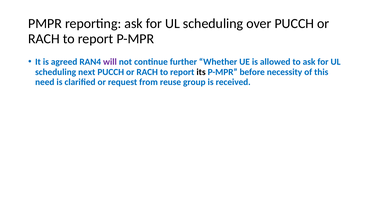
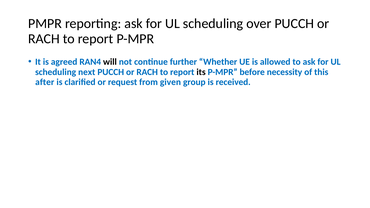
will colour: purple -> black
need: need -> after
reuse: reuse -> given
